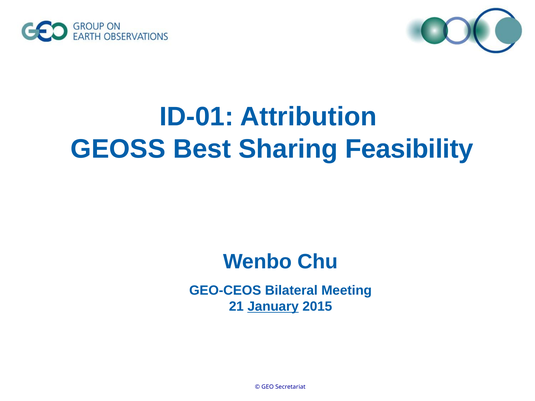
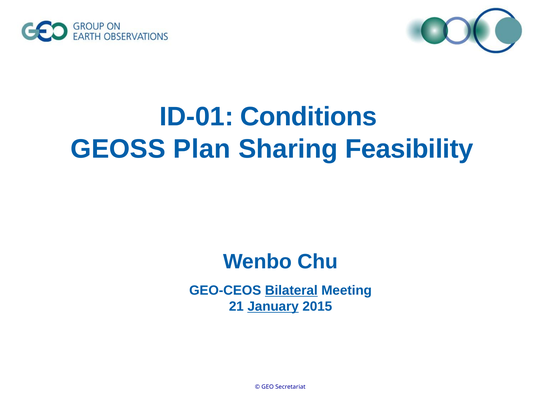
Attribution: Attribution -> Conditions
Best: Best -> Plan
Bilateral underline: none -> present
